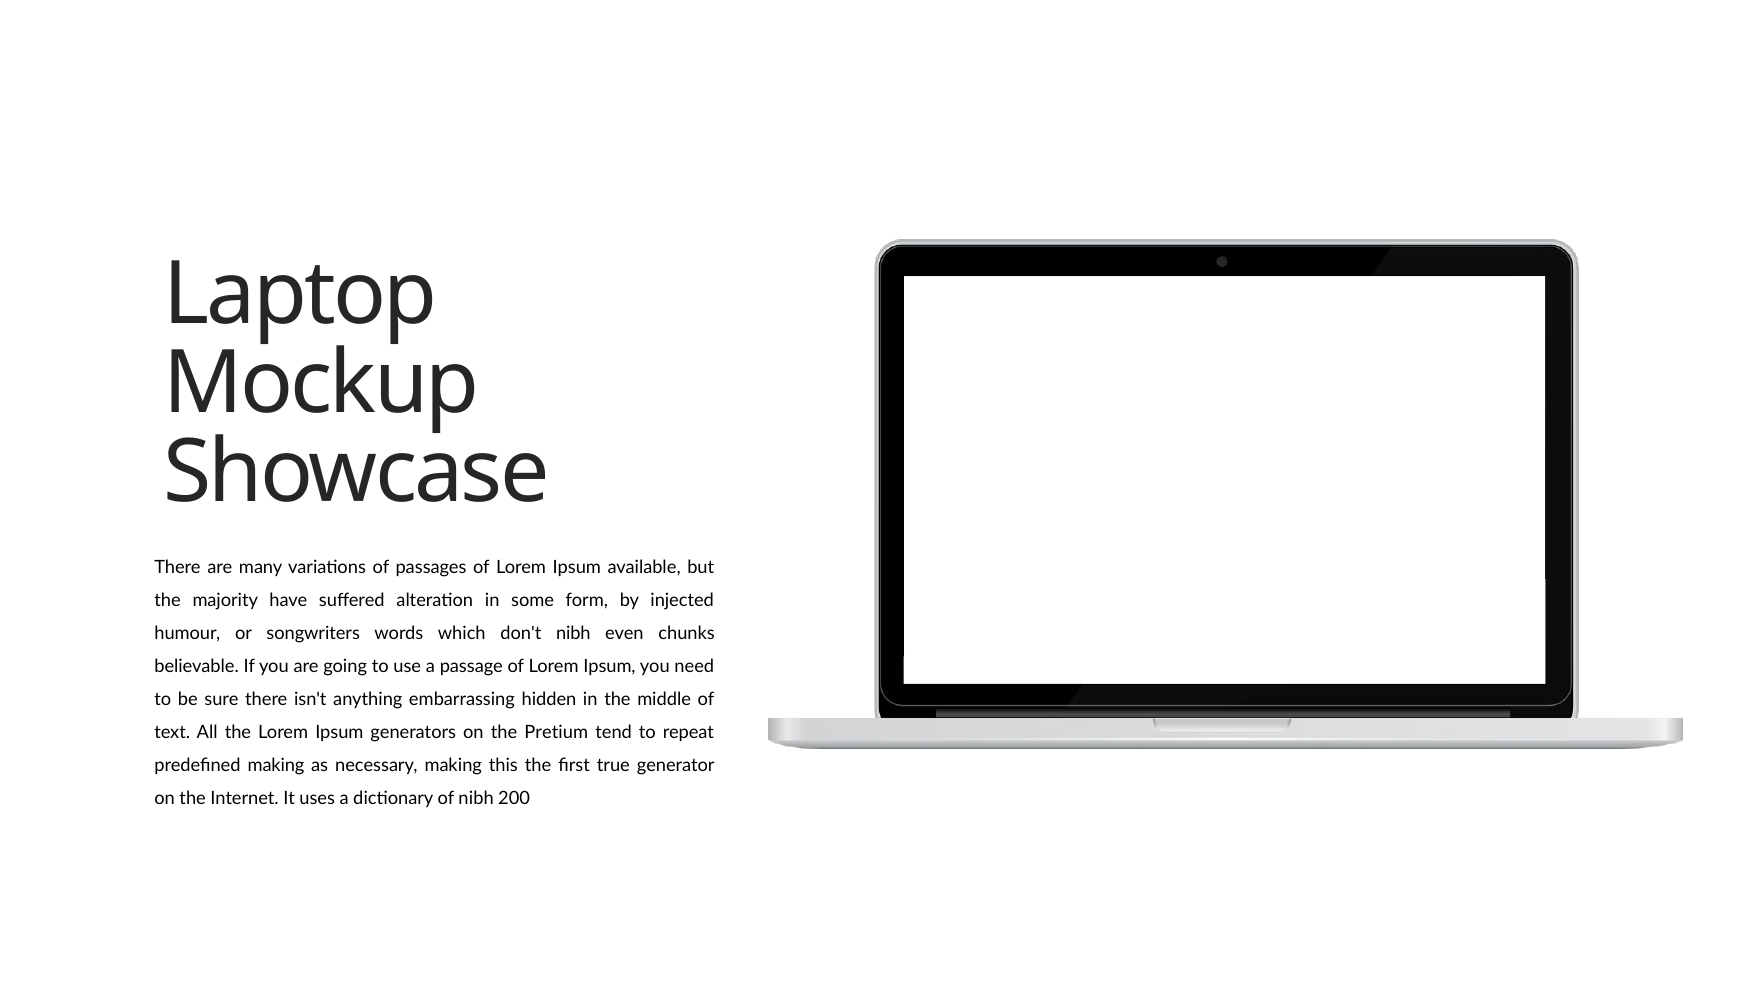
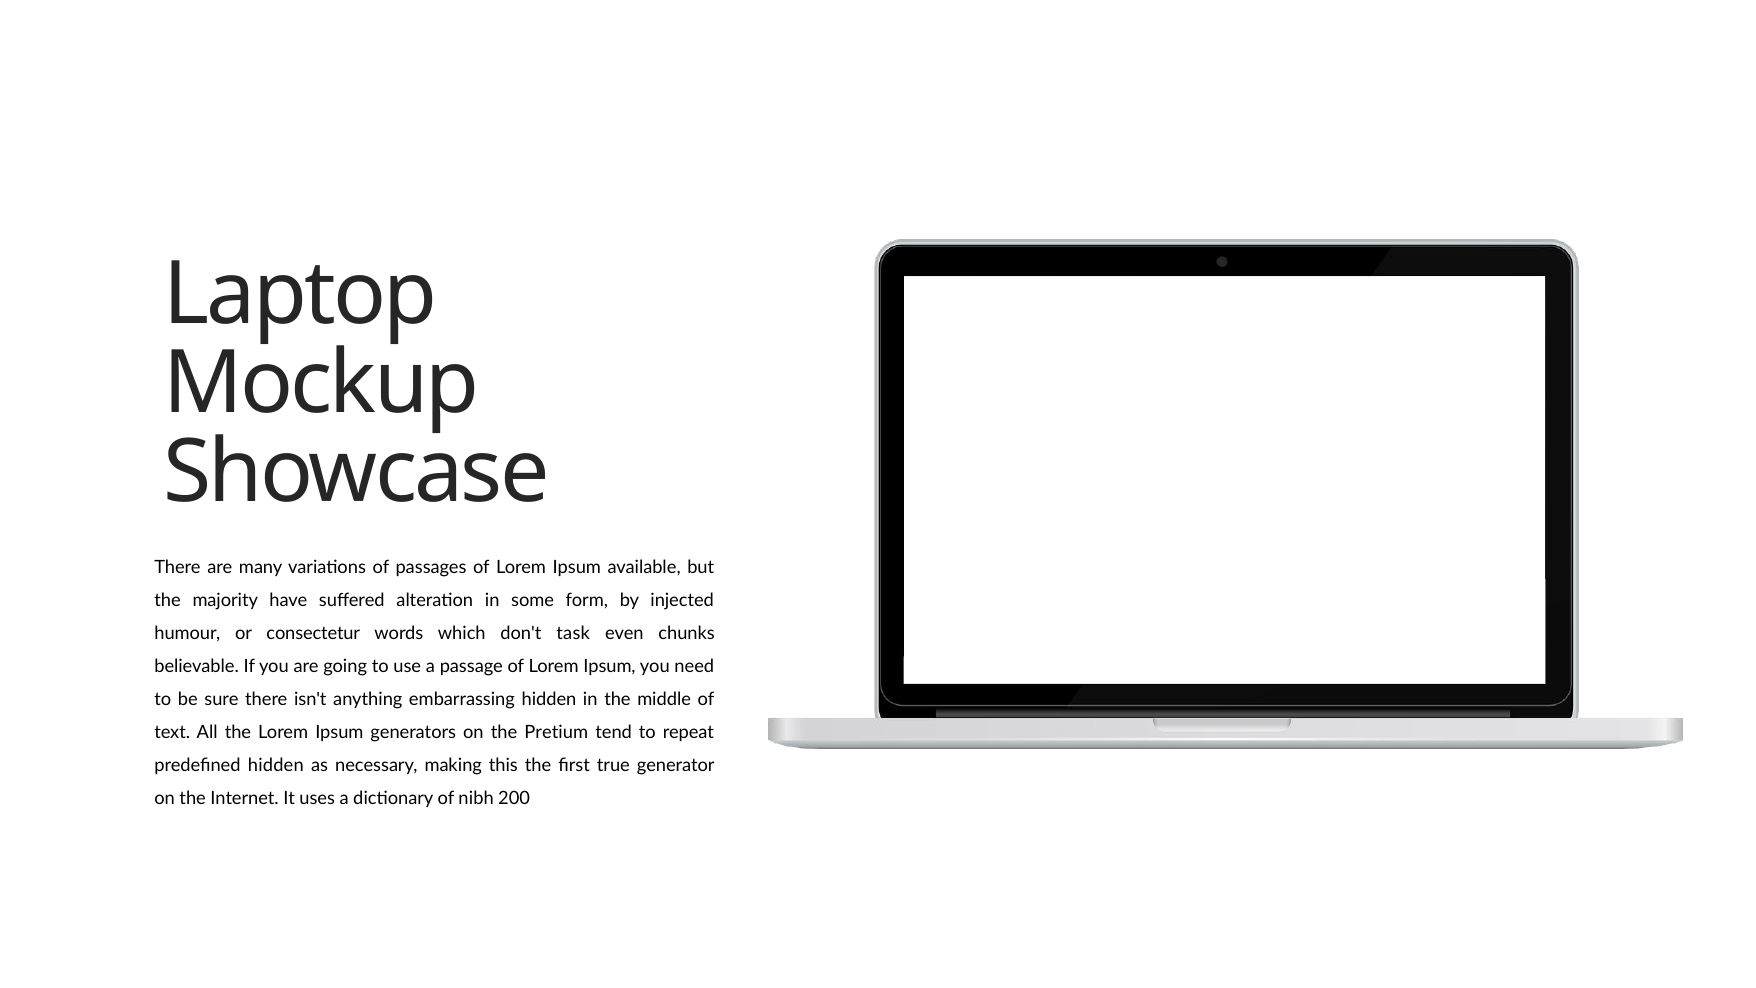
songwriters: songwriters -> consectetur
don't nibh: nibh -> task
predefined making: making -> hidden
